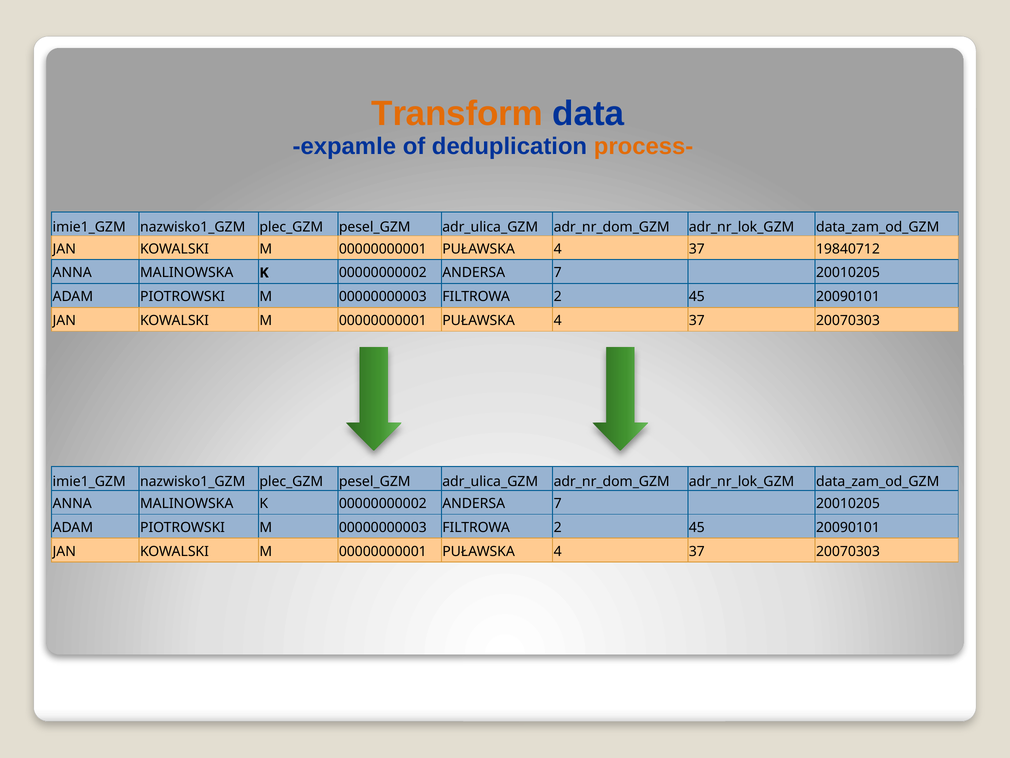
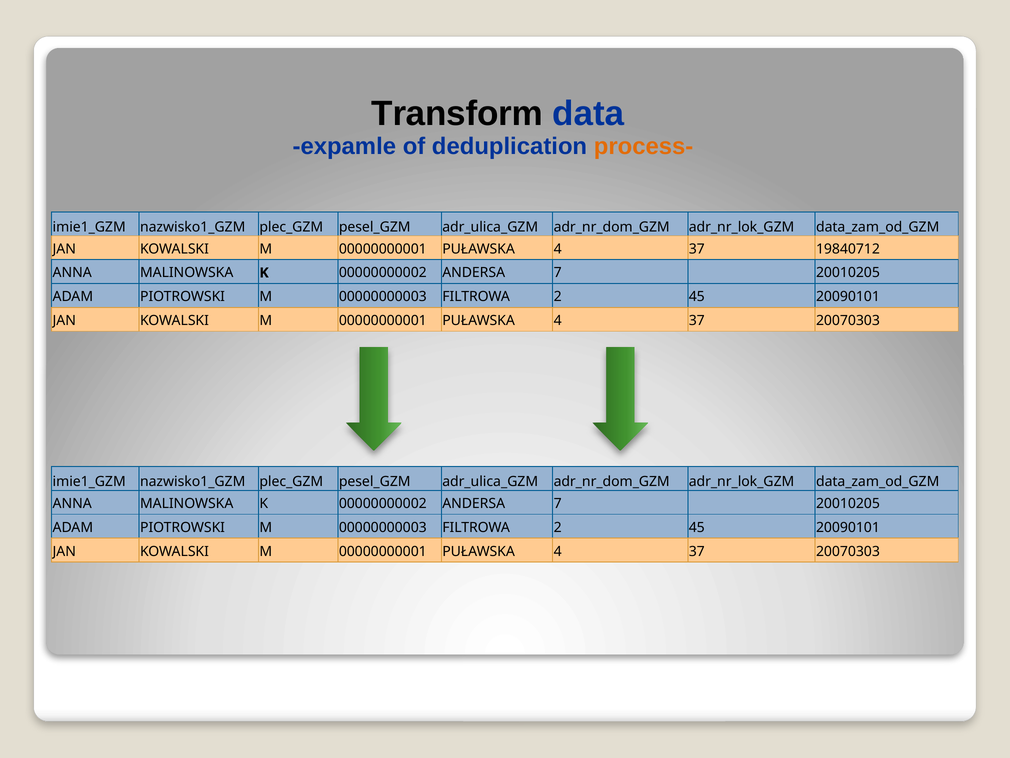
Transform colour: orange -> black
